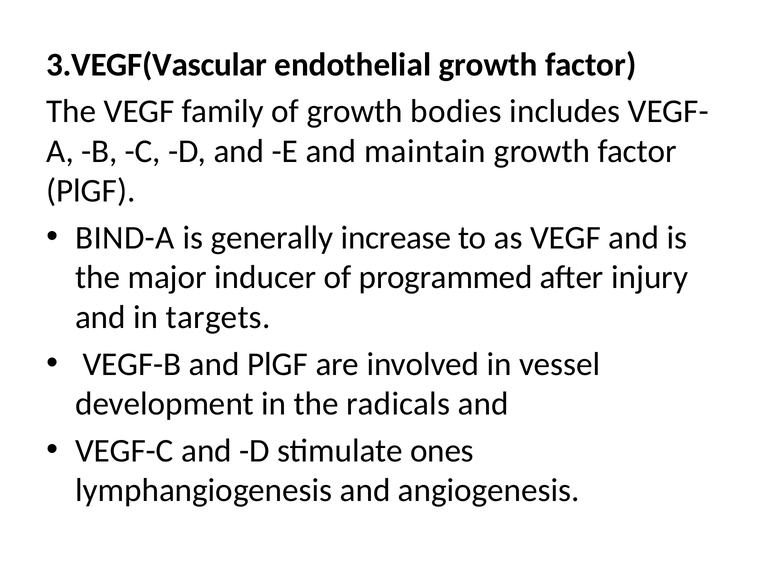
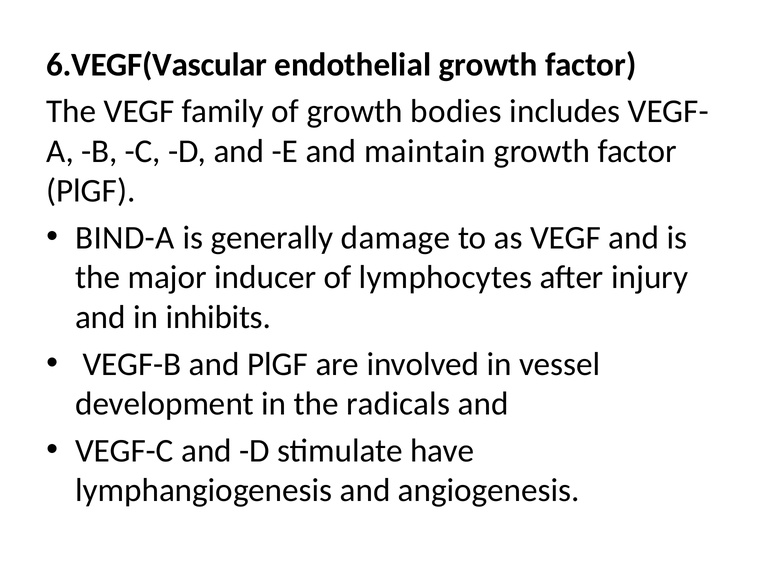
3.VEGF(Vascular: 3.VEGF(Vascular -> 6.VEGF(Vascular
increase: increase -> damage
programmed: programmed -> lymphocytes
targets: targets -> inhibits
ones: ones -> have
